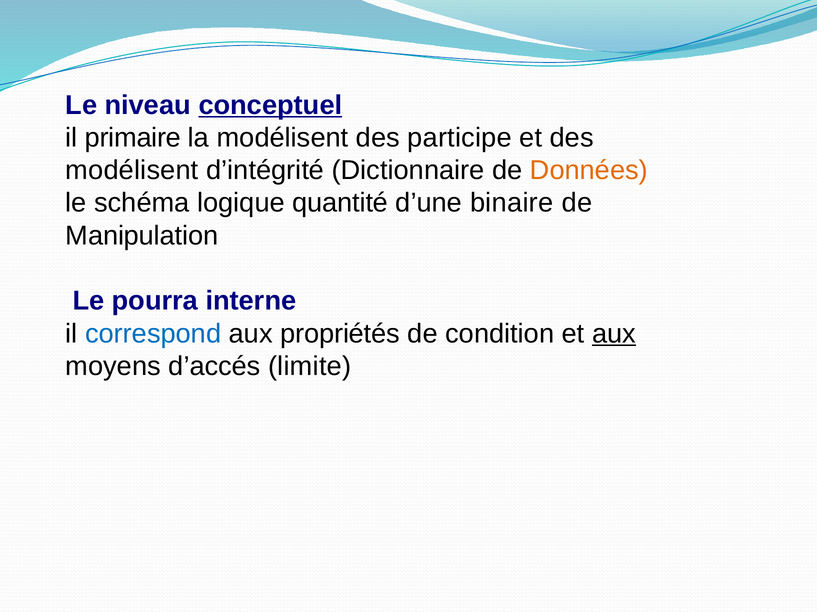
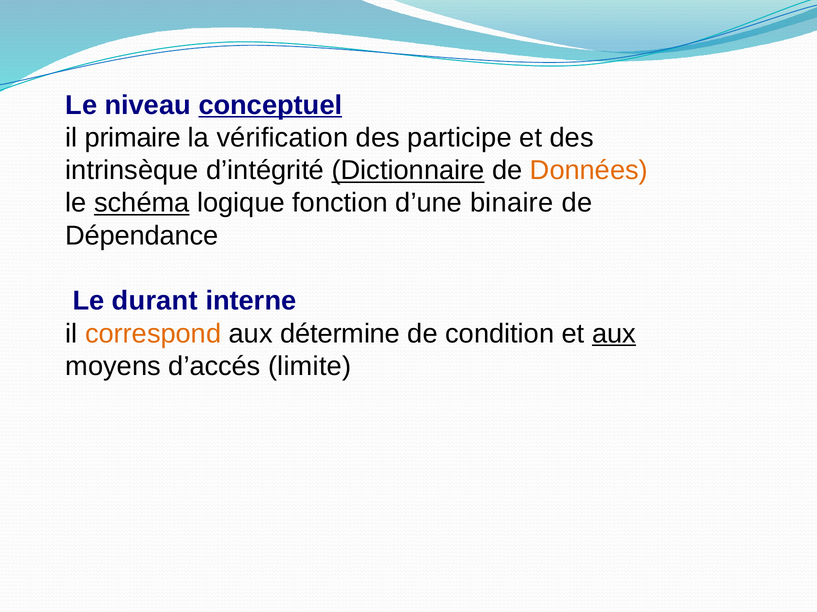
la modélisent: modélisent -> vérification
modélisent at (132, 171): modélisent -> intrinsèque
Dictionnaire underline: none -> present
schéma underline: none -> present
quantité: quantité -> fonction
Manipulation: Manipulation -> Dépendance
pourra: pourra -> durant
correspond colour: blue -> orange
propriétés: propriétés -> détermine
